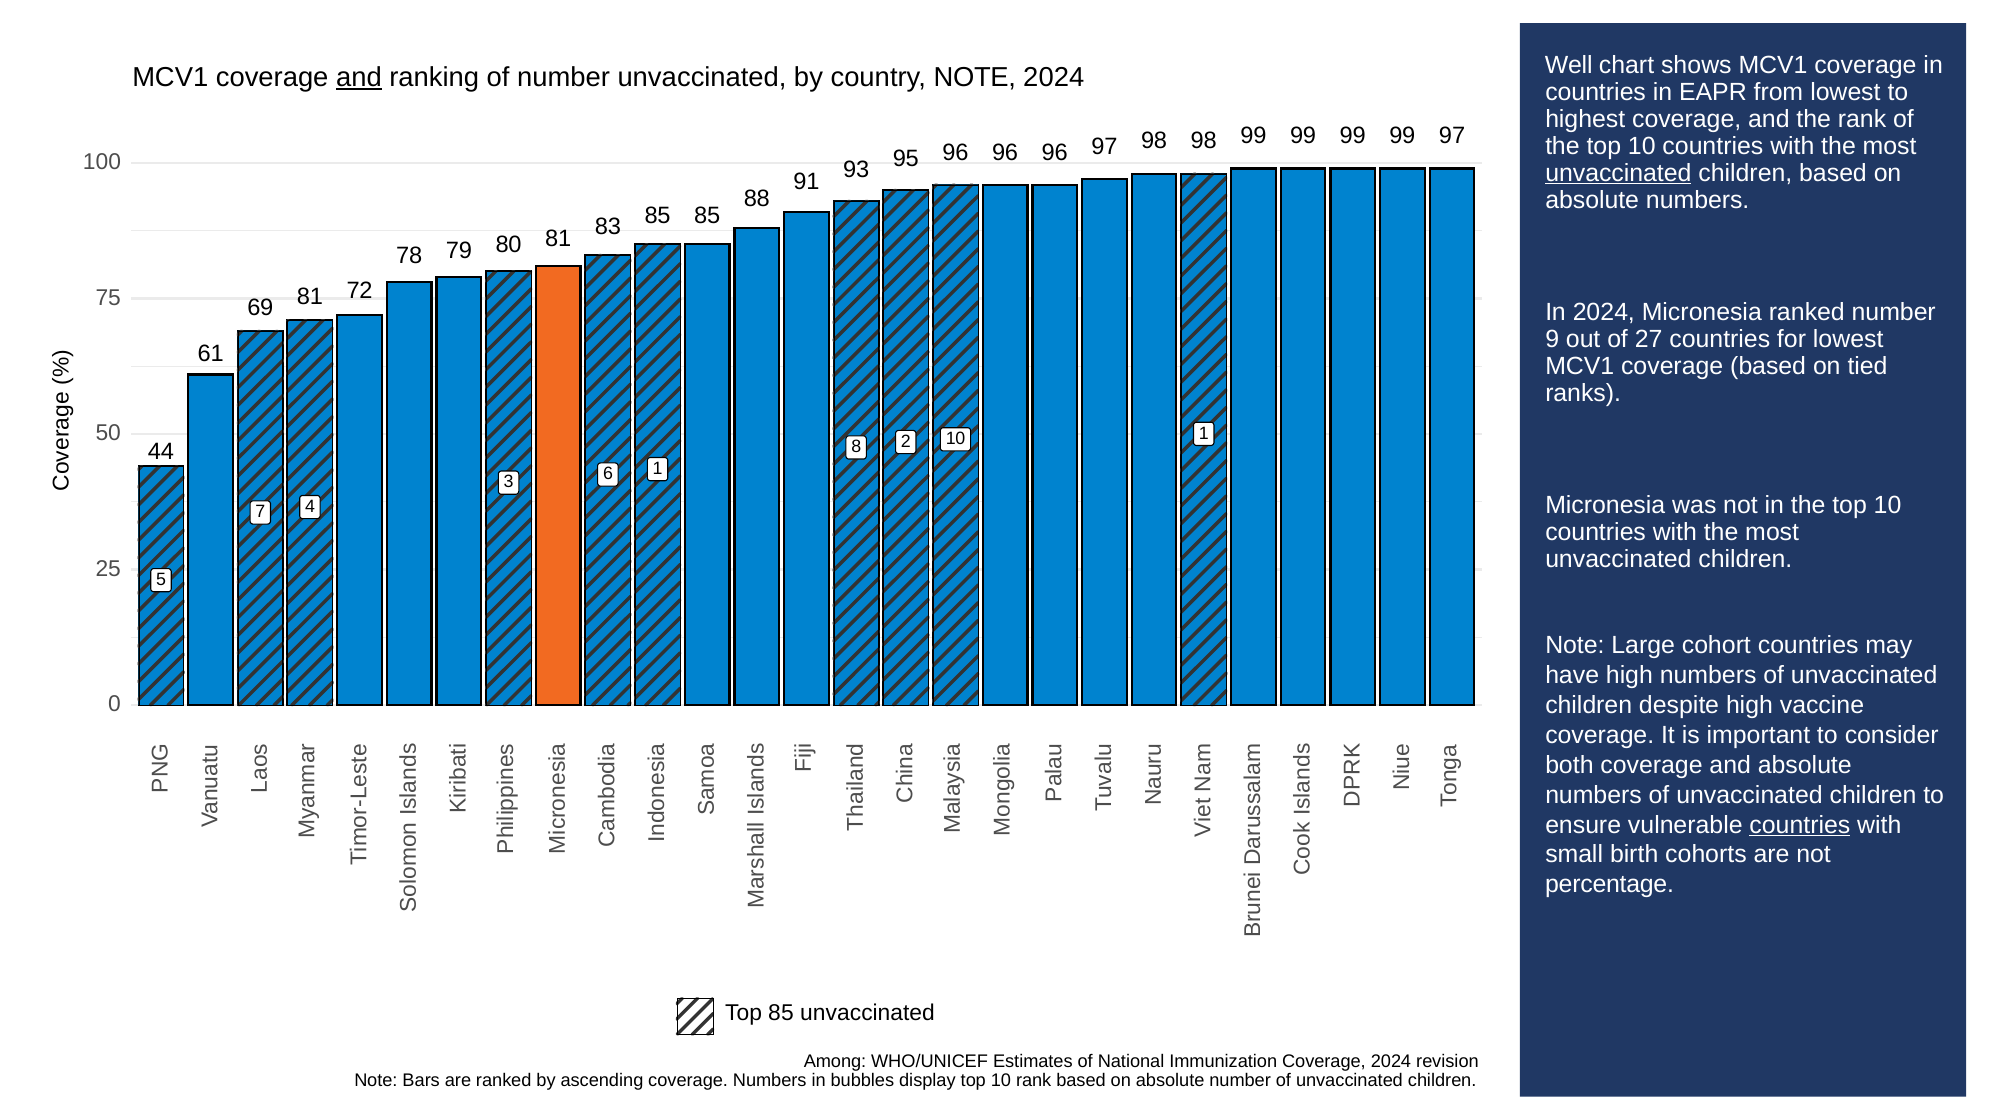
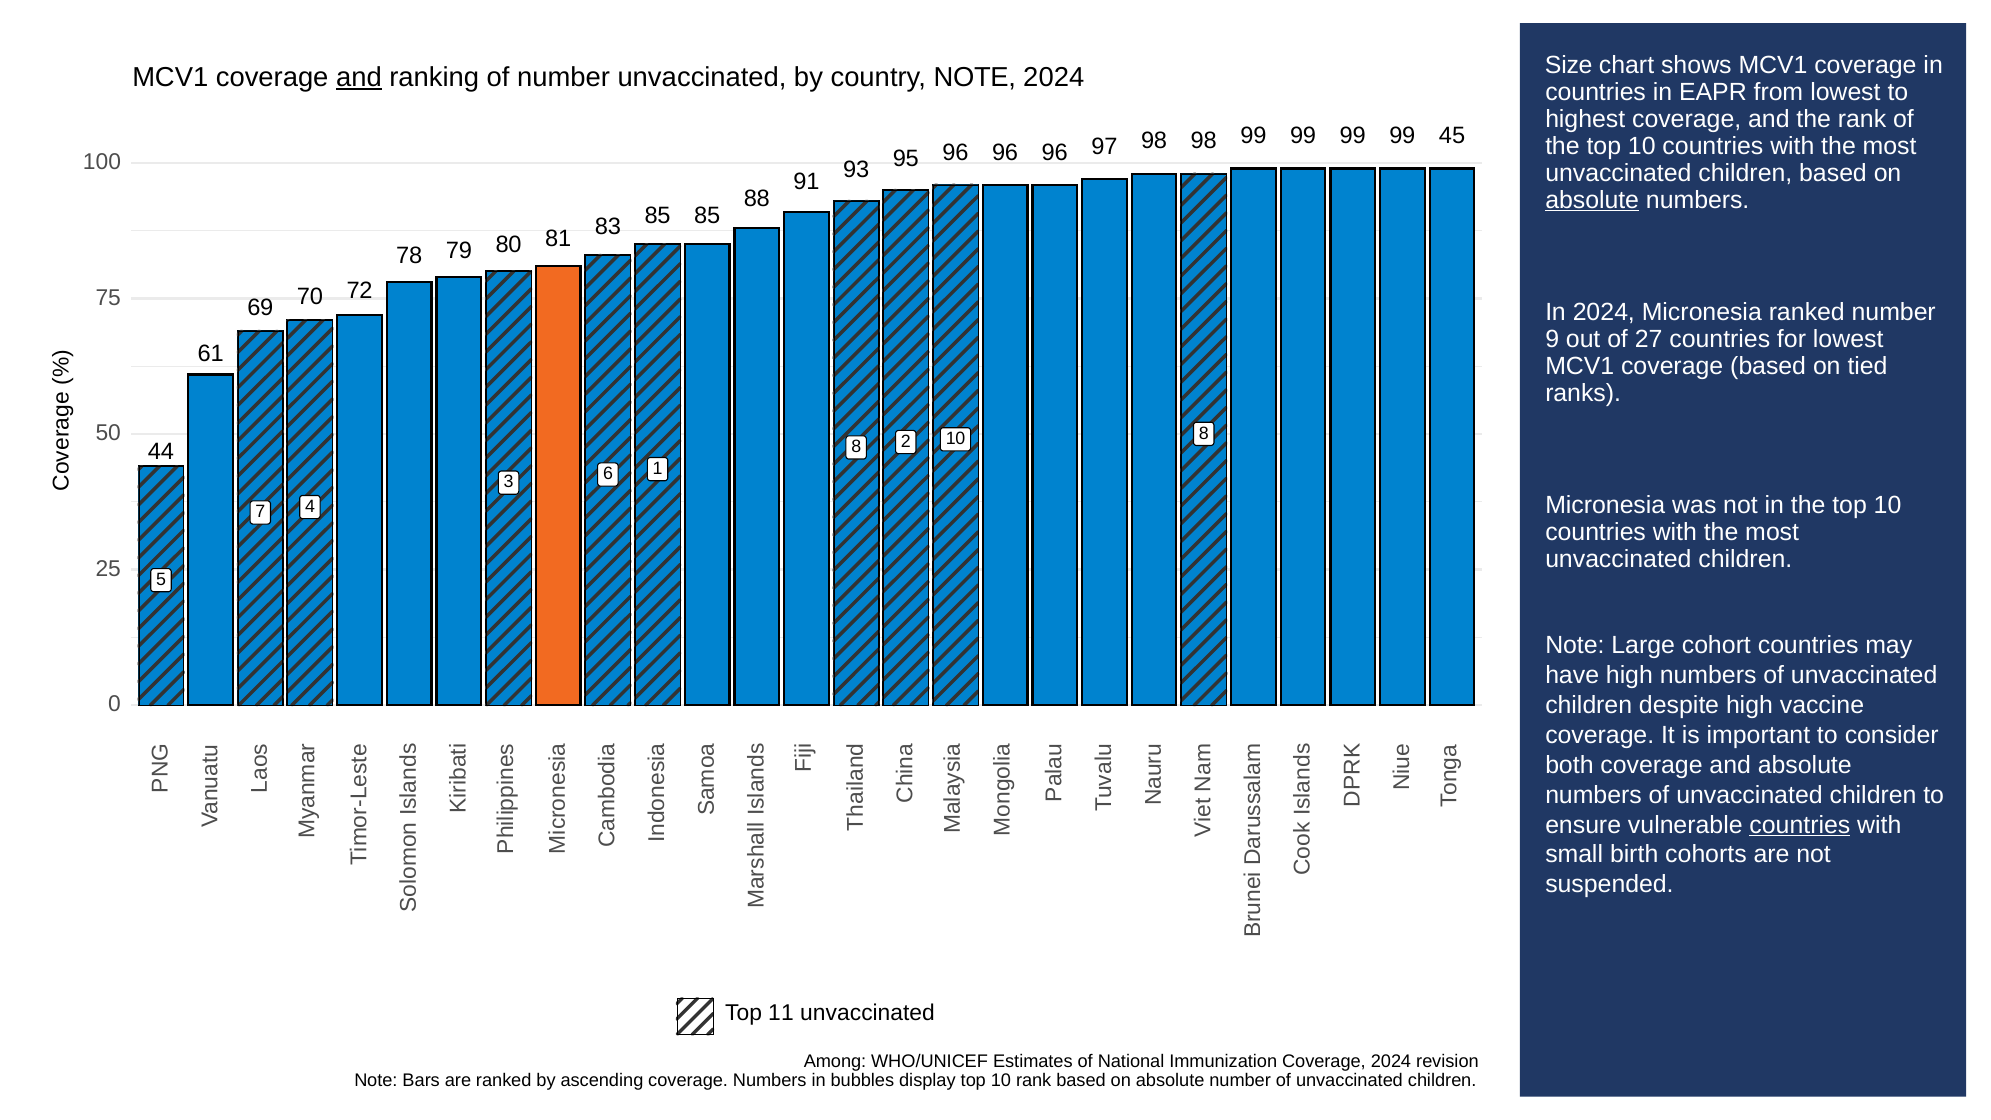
Well: Well -> Size
99 97: 97 -> 45
unvaccinated at (1618, 173) underline: present -> none
absolute at (1592, 200) underline: none -> present
69 81: 81 -> 70
10 1: 1 -> 8
percentage: percentage -> suspended
Top 85: 85 -> 11
